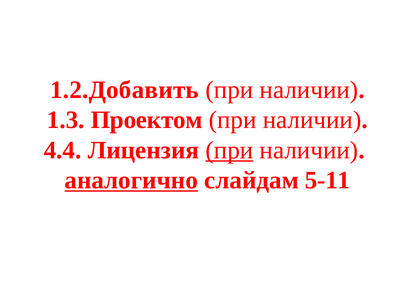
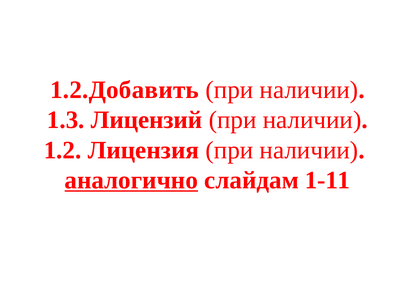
Проектом: Проектом -> Лицензий
4.4: 4.4 -> 1.2
при at (229, 150) underline: present -> none
5-11: 5-11 -> 1-11
